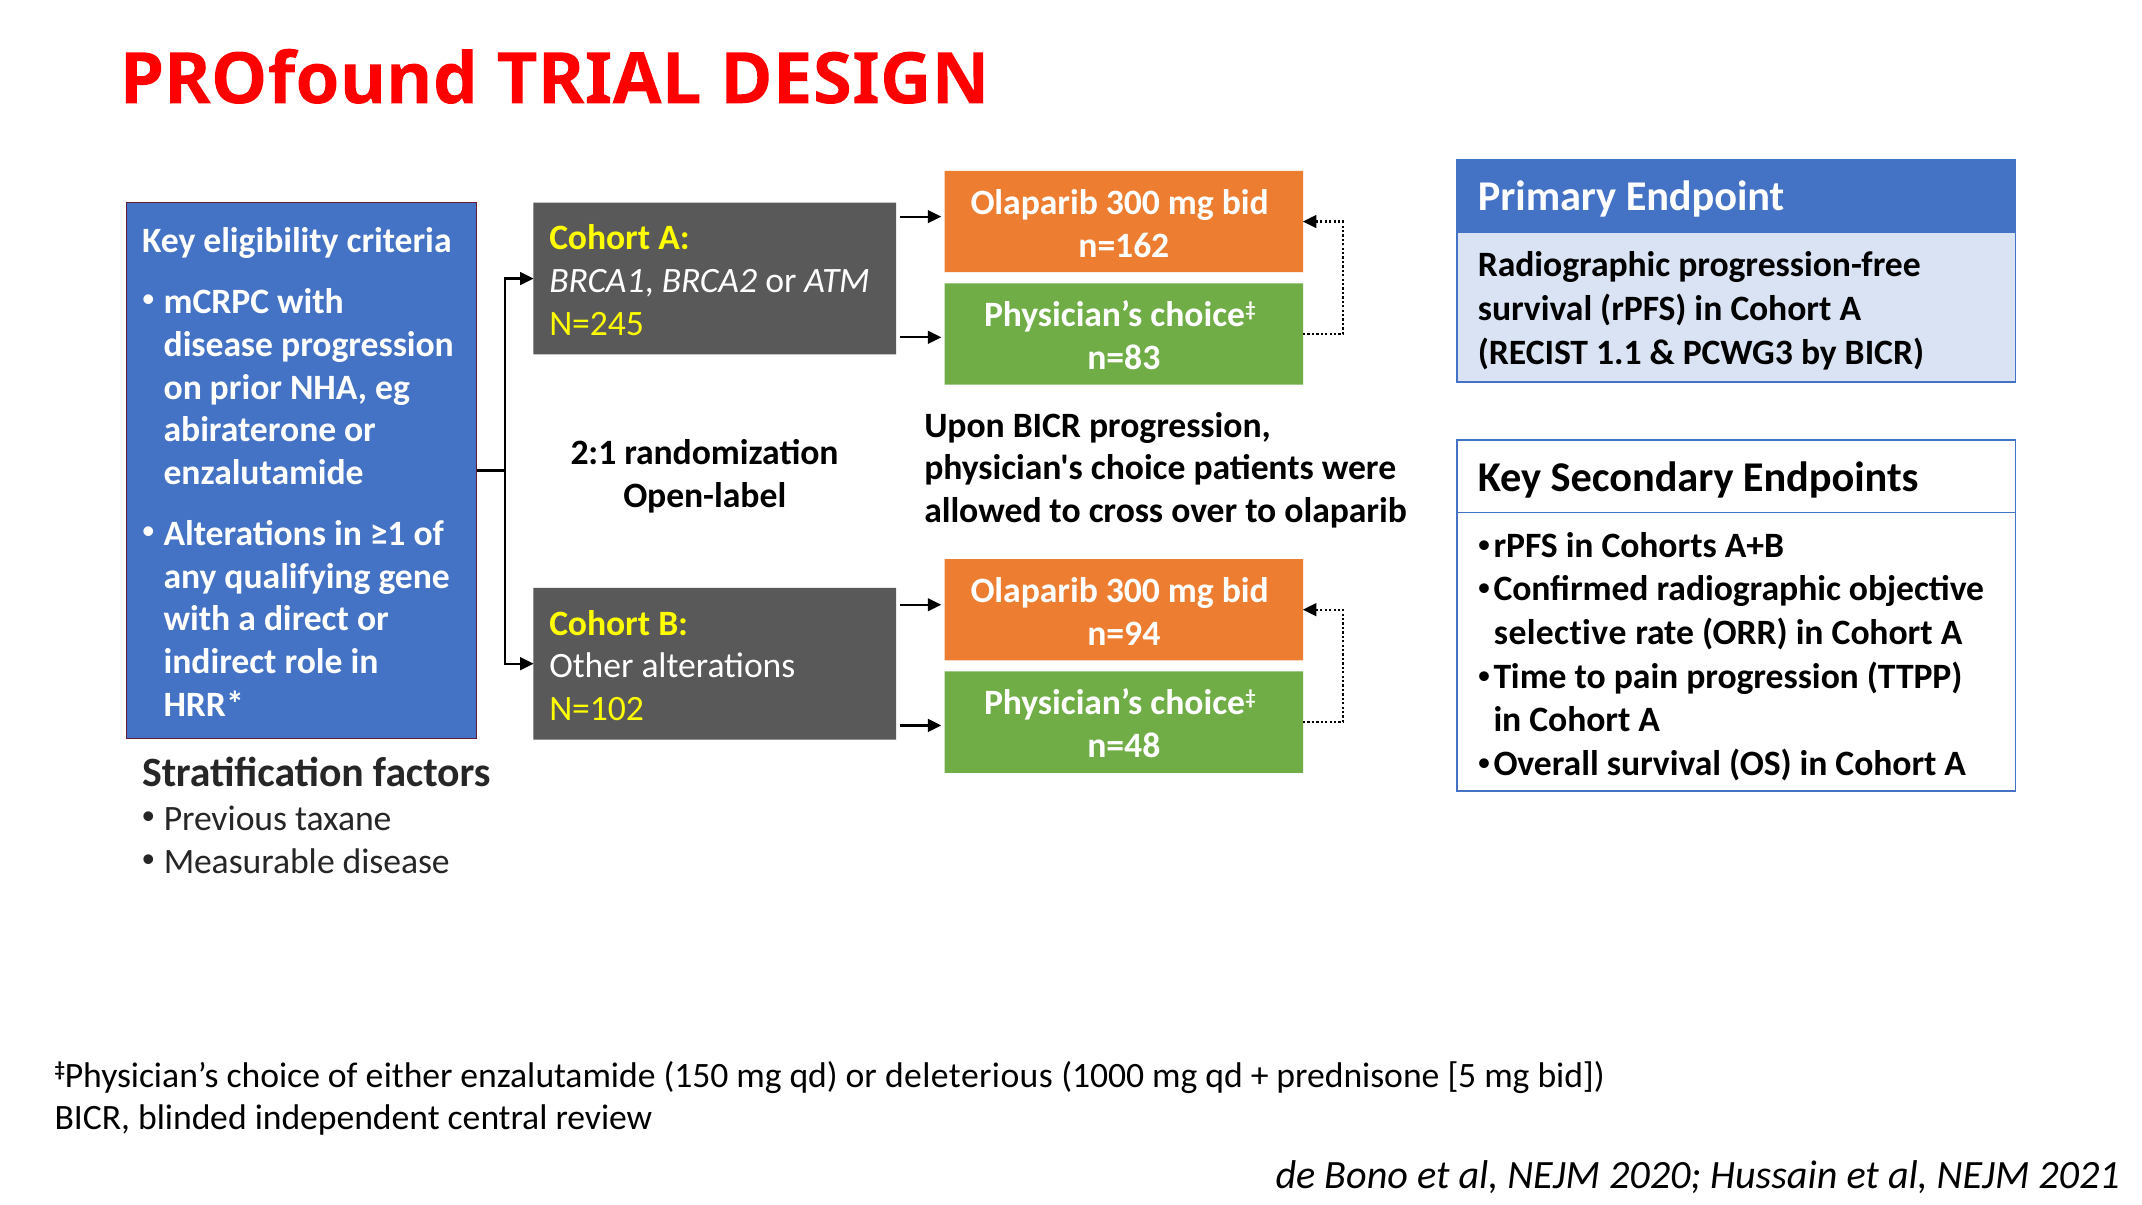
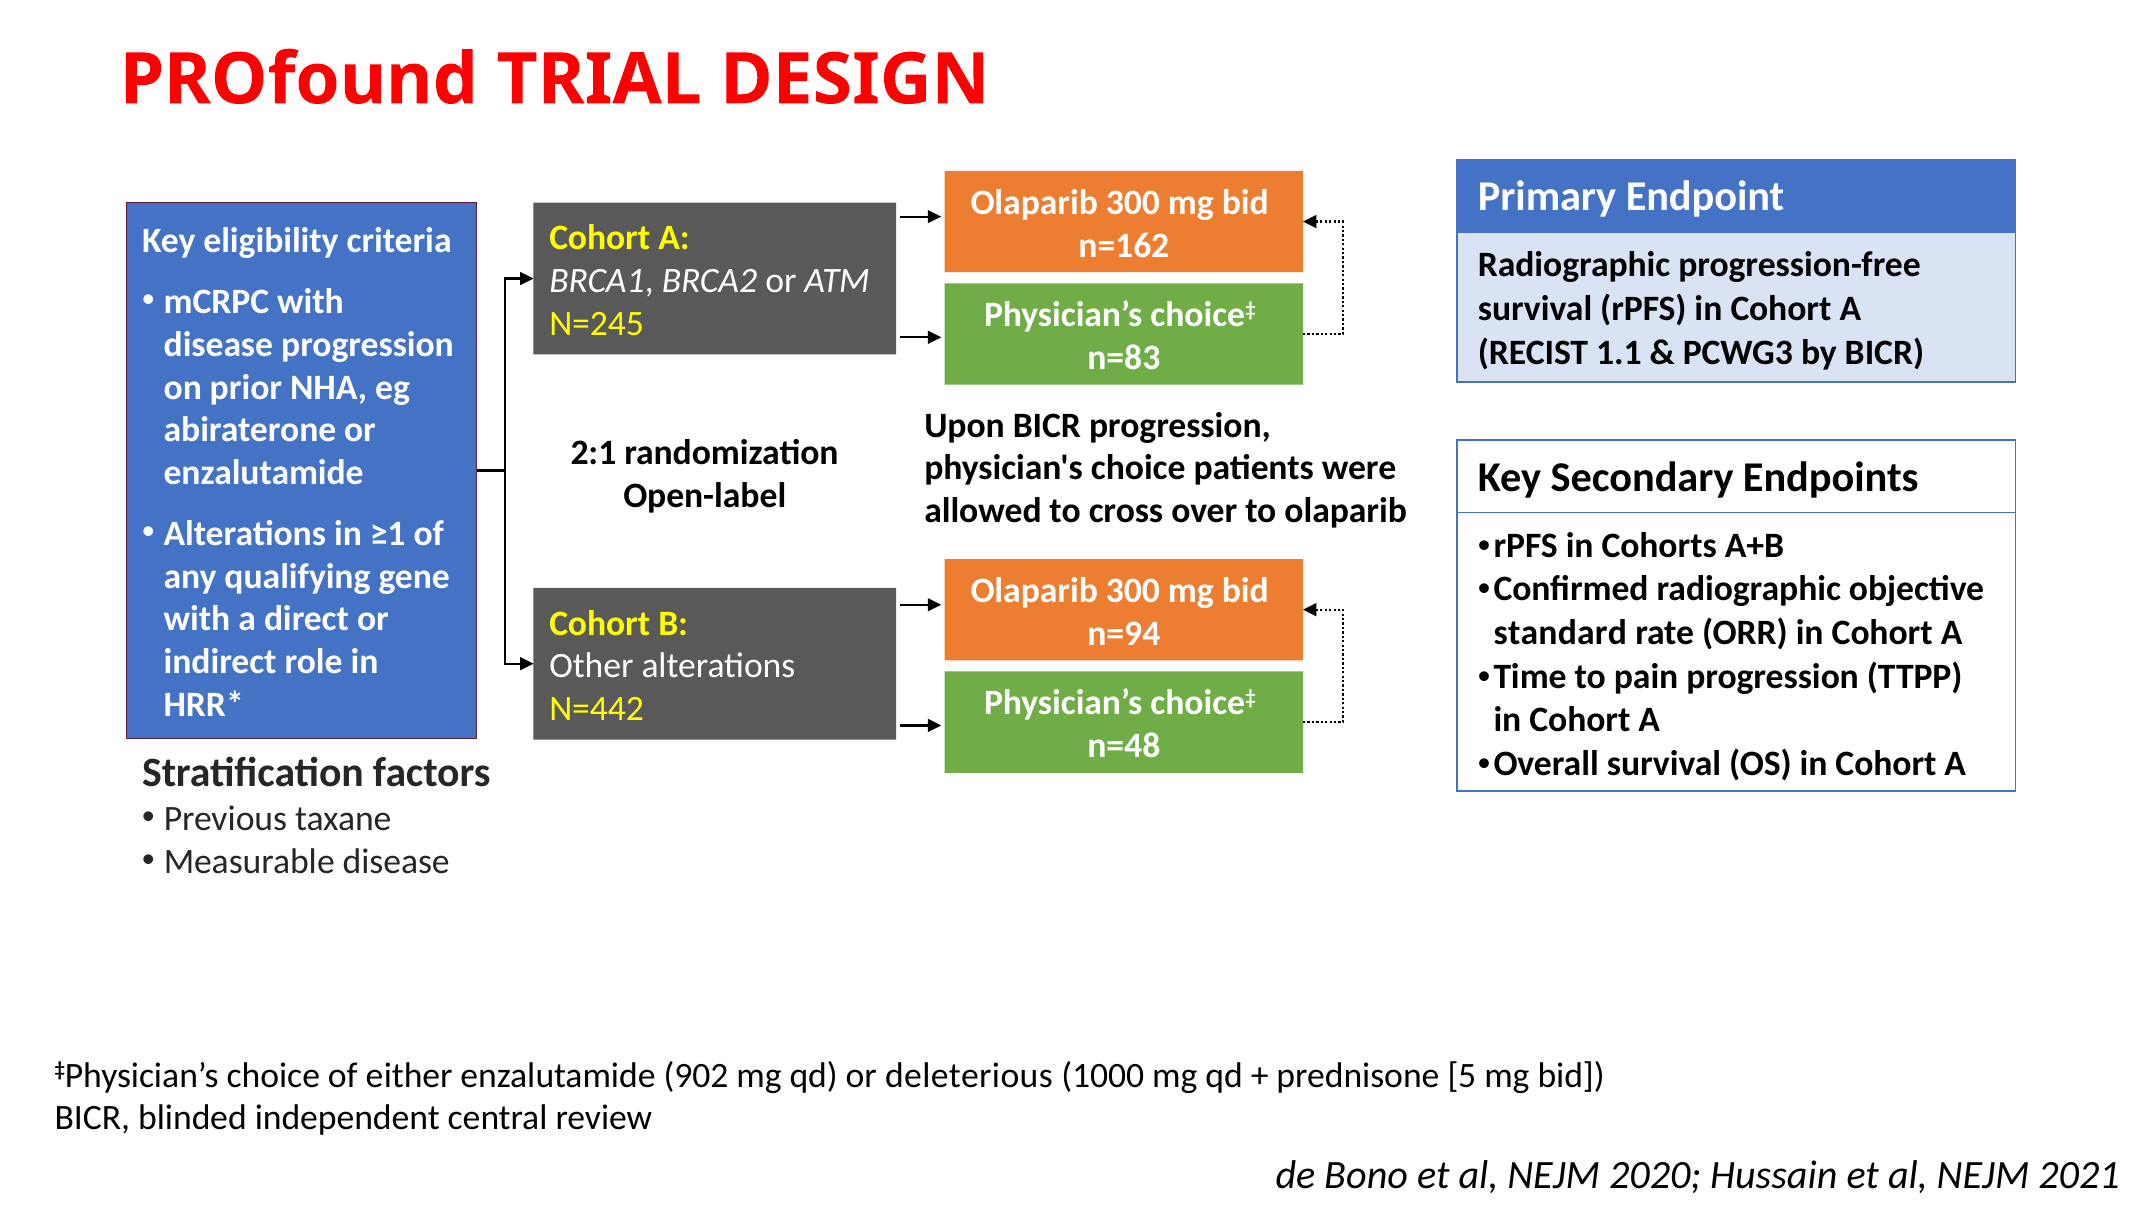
selective: selective -> standard
N=102: N=102 -> N=442
150: 150 -> 902
